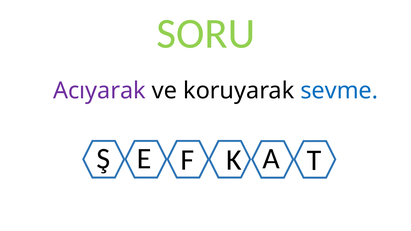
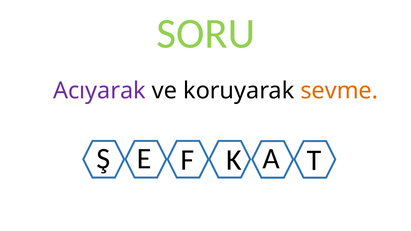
sevme colour: blue -> orange
